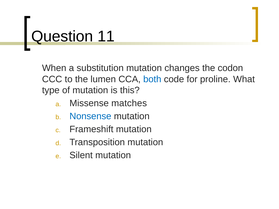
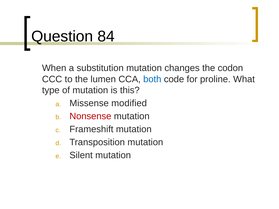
11: 11 -> 84
matches: matches -> modified
Nonsense colour: blue -> red
